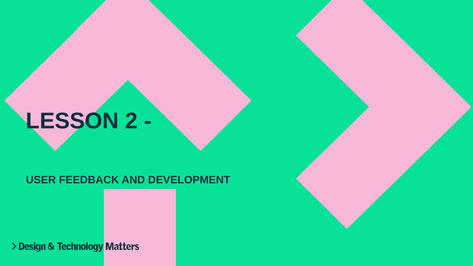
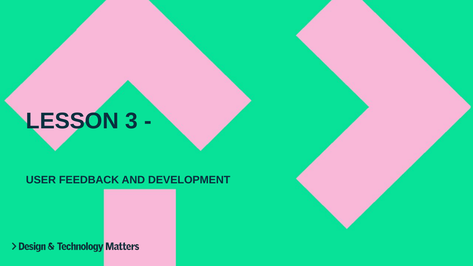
2: 2 -> 3
